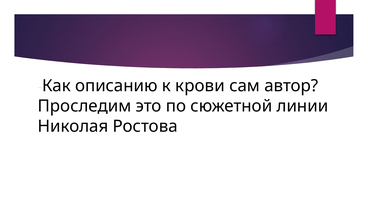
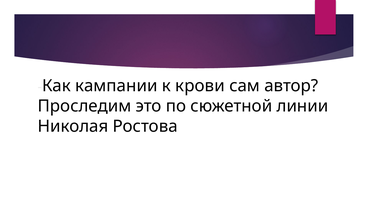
описанию: описанию -> кампании
